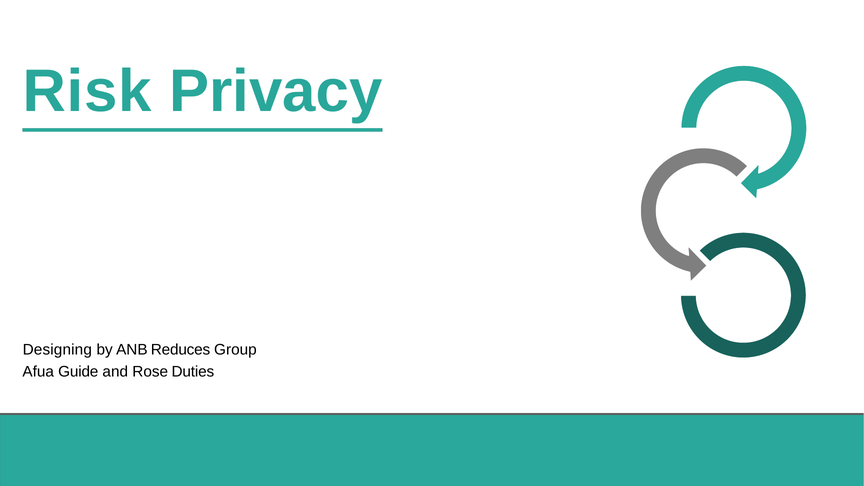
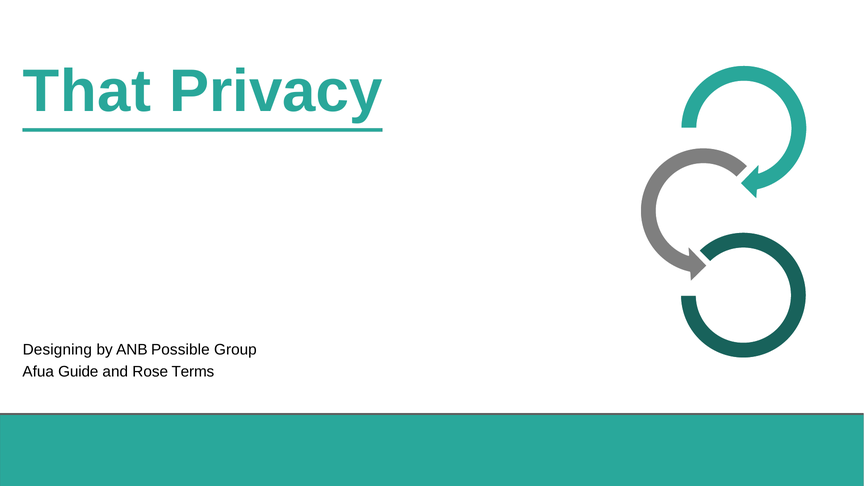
Risk: Risk -> That
Reduces: Reduces -> Possible
Duties: Duties -> Terms
